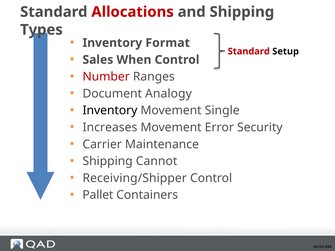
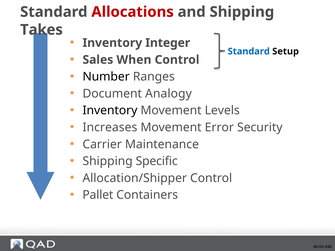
Types: Types -> Takes
Format: Format -> Integer
Standard at (249, 51) colour: red -> blue
Number colour: red -> black
Single: Single -> Levels
Cannot: Cannot -> Specific
Receiving/Shipper: Receiving/Shipper -> Allocation/Shipper
